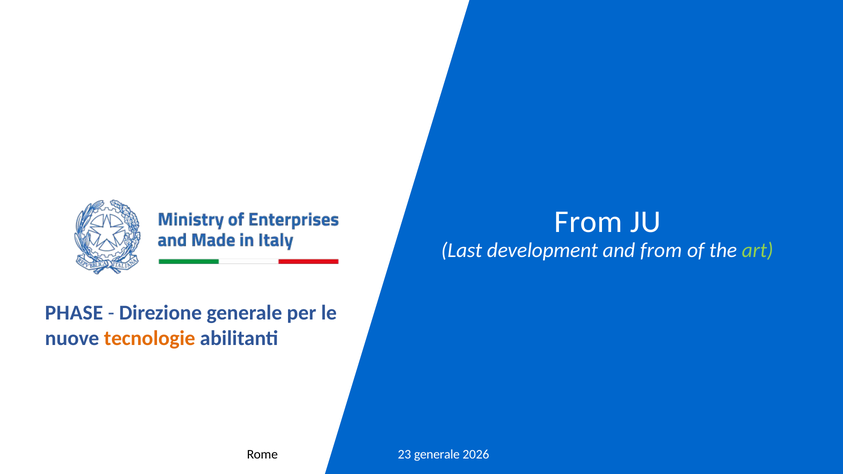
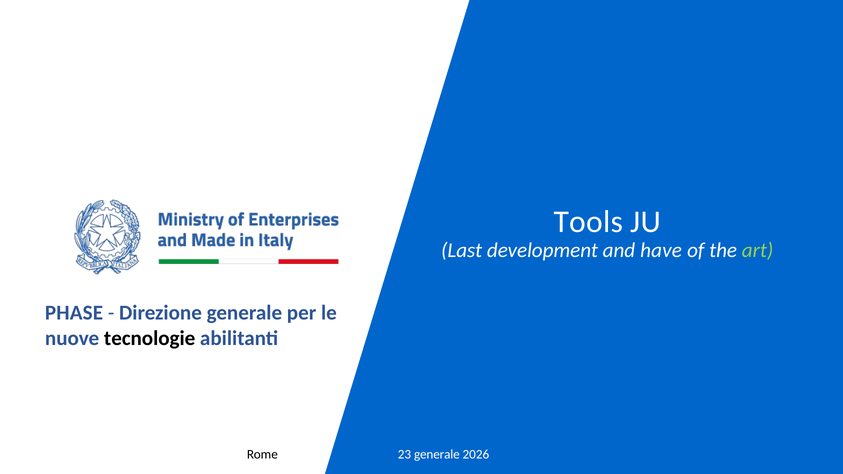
From at (588, 222): From -> Tools
and from: from -> have
tecnologie colour: orange -> black
